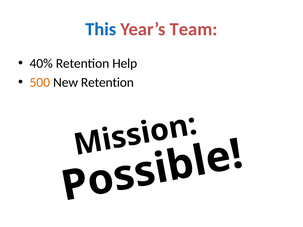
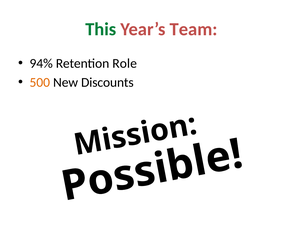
This colour: blue -> green
40%: 40% -> 94%
Help: Help -> Role
New Retention: Retention -> Discounts
